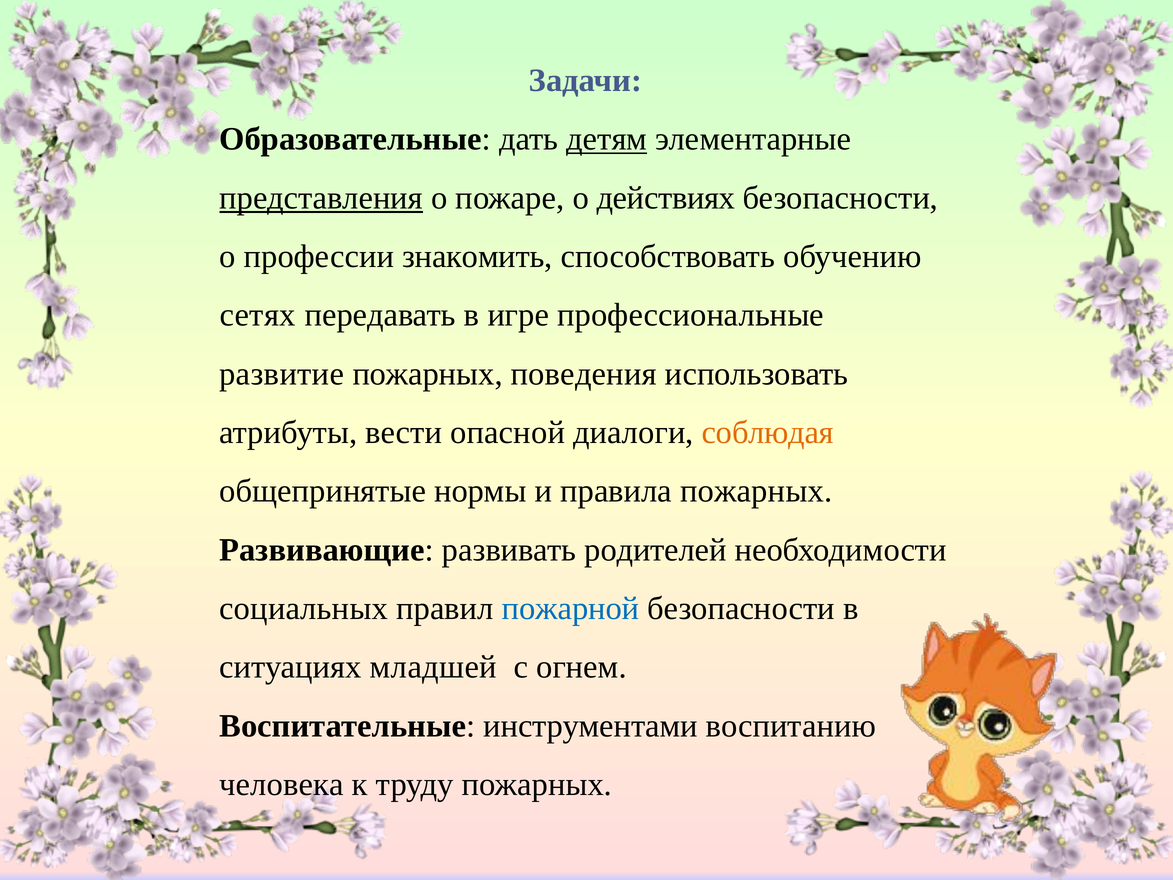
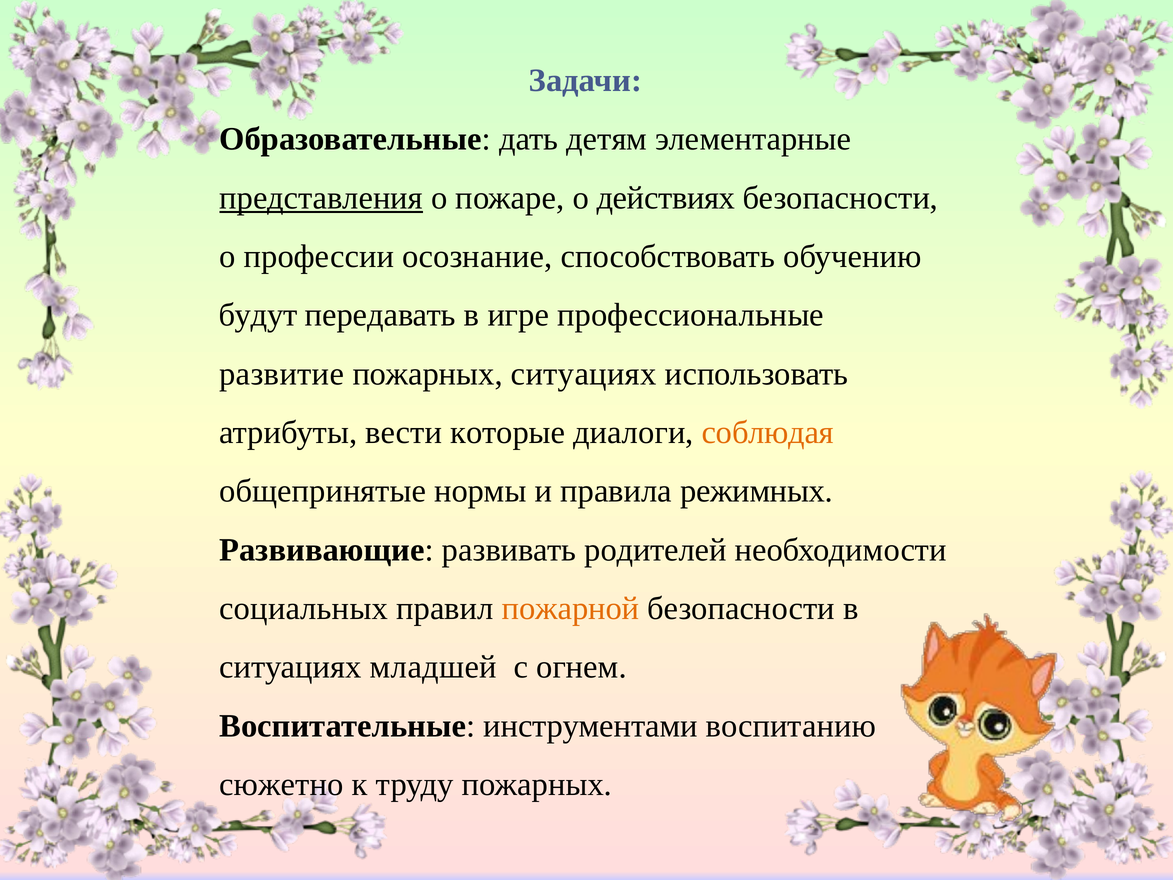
детям underline: present -> none
знакомить: знакомить -> осознание
сетях: сетях -> будут
пожарных поведения: поведения -> ситуациях
опасной: опасной -> которые
правила пожарных: пожарных -> режимных
пожарной colour: blue -> orange
человека: человека -> сюжетно
